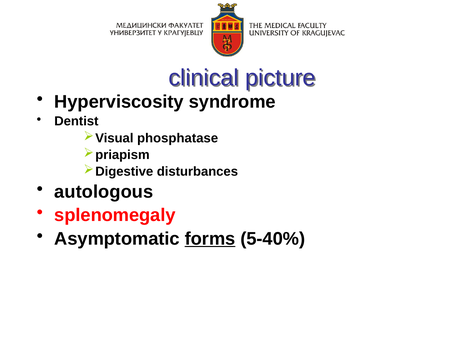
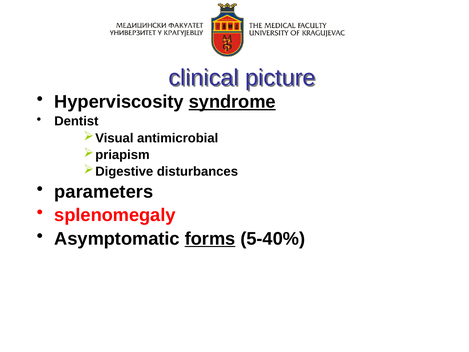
syndrome underline: none -> present
phosphatase: phosphatase -> antimicrobial
autologous: autologous -> parameters
